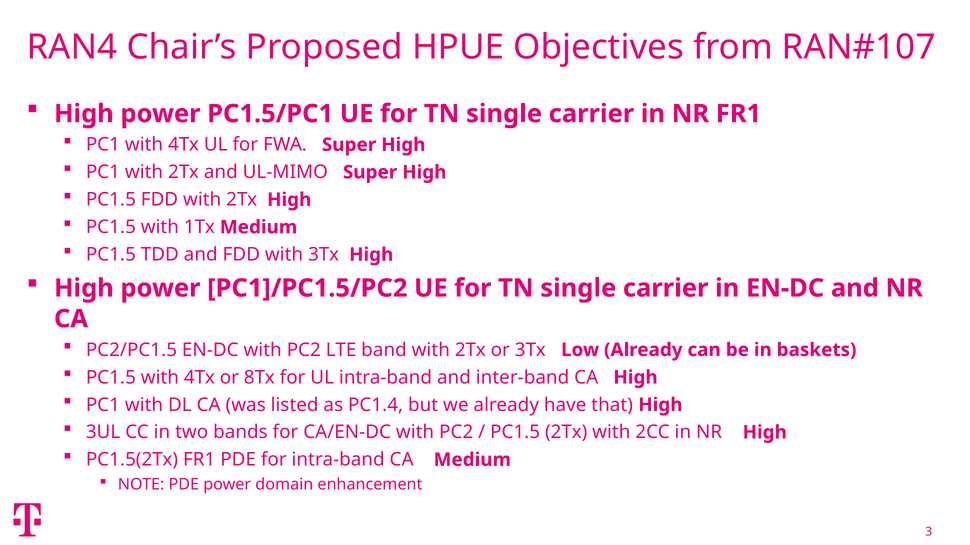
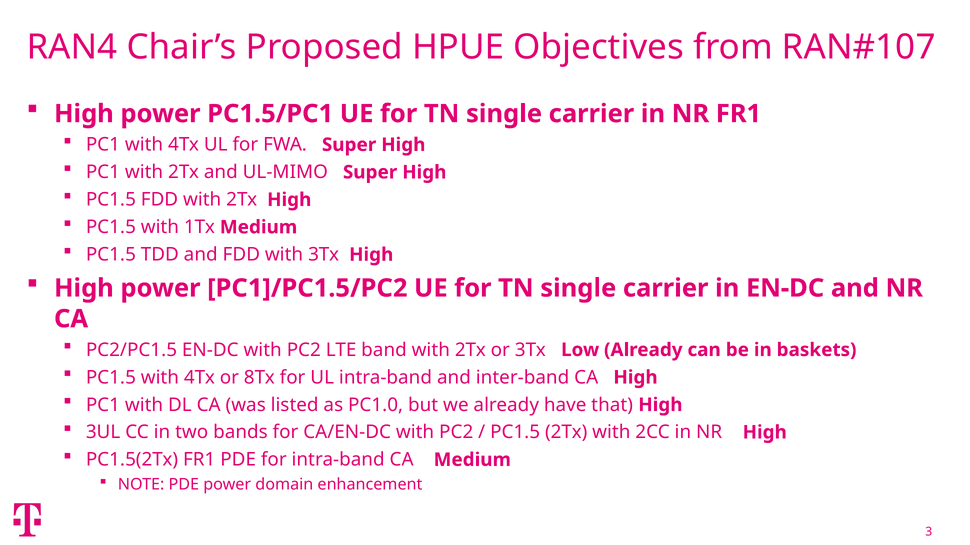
PC1.4: PC1.4 -> PC1.0
